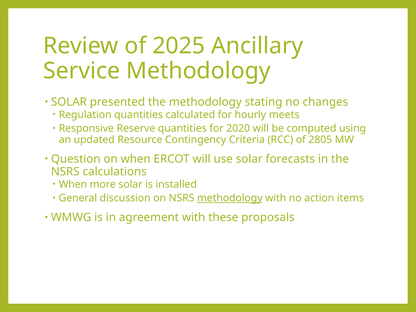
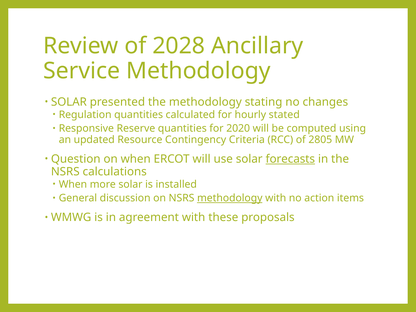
2025: 2025 -> 2028
meets: meets -> stated
forecasts underline: none -> present
